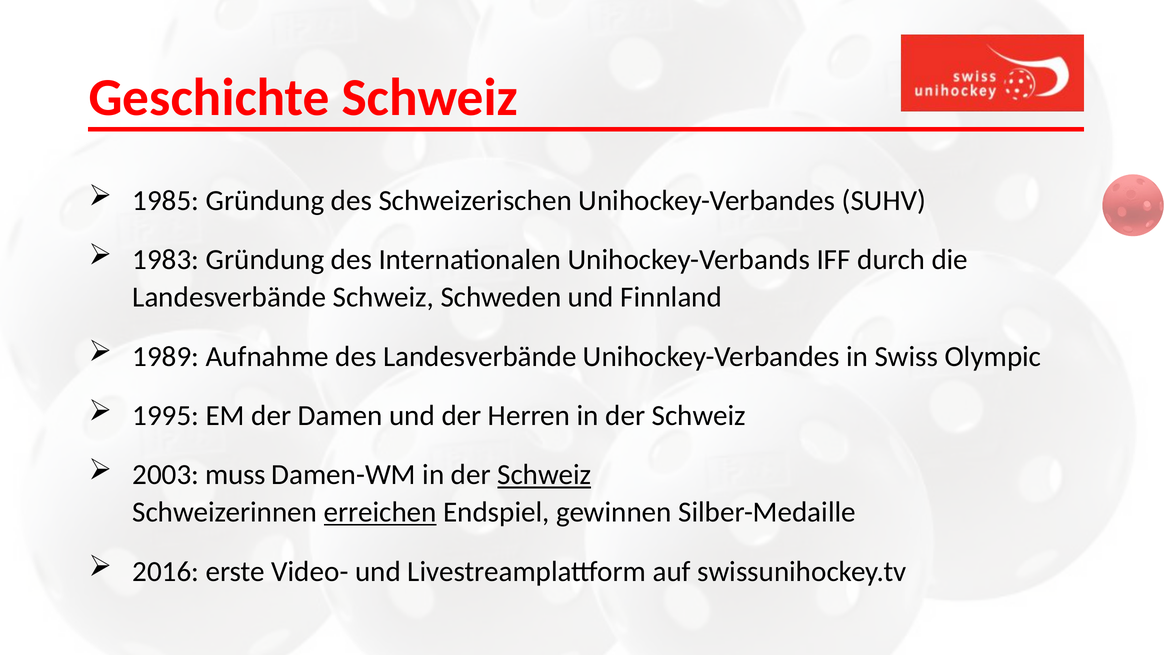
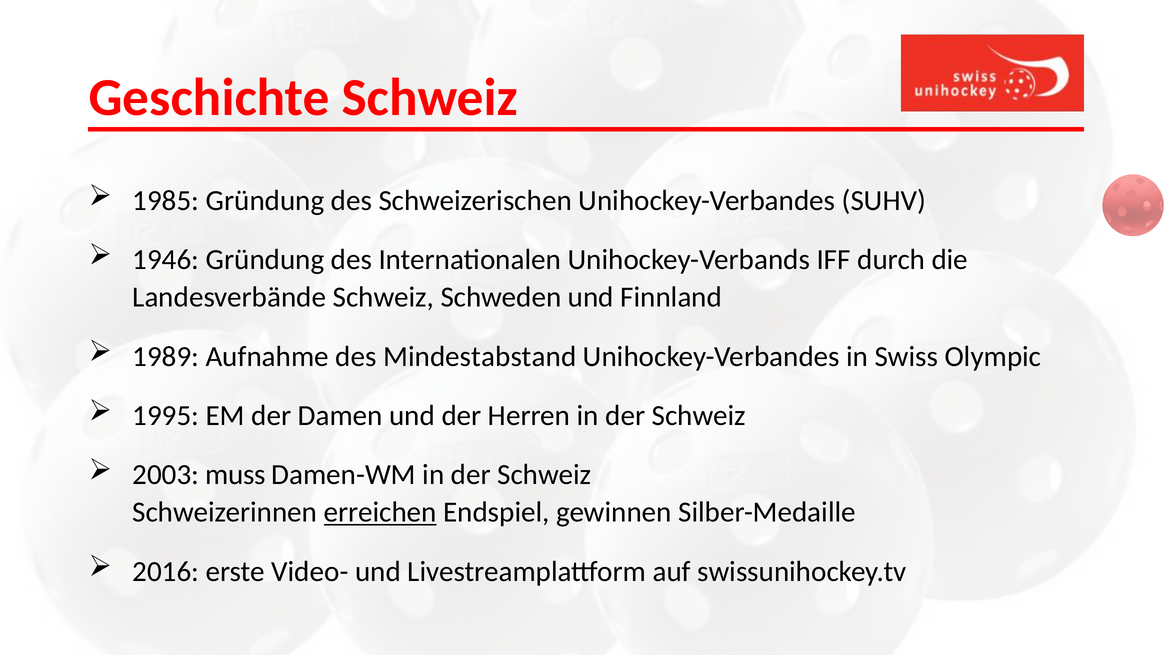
1983: 1983 -> 1946
des Landesverbände: Landesverbände -> Mindestabstand
Schweiz at (544, 475) underline: present -> none
